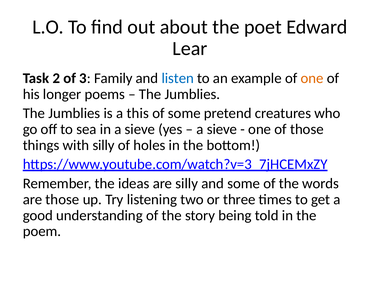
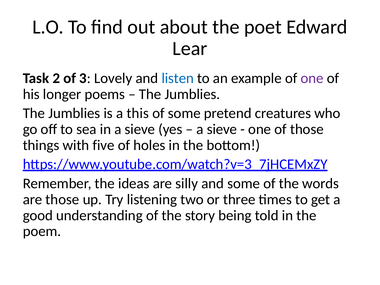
Family: Family -> Lovely
one at (312, 78) colour: orange -> purple
with silly: silly -> five
